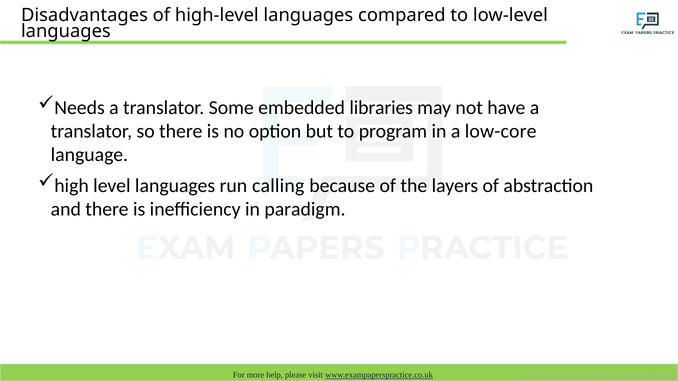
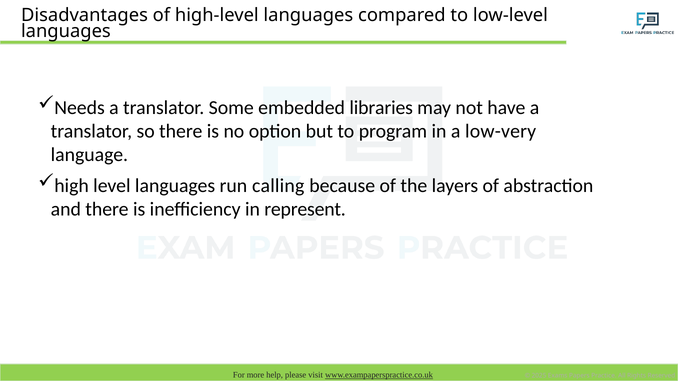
low-core: low-core -> low-very
paradigm: paradigm -> represent
